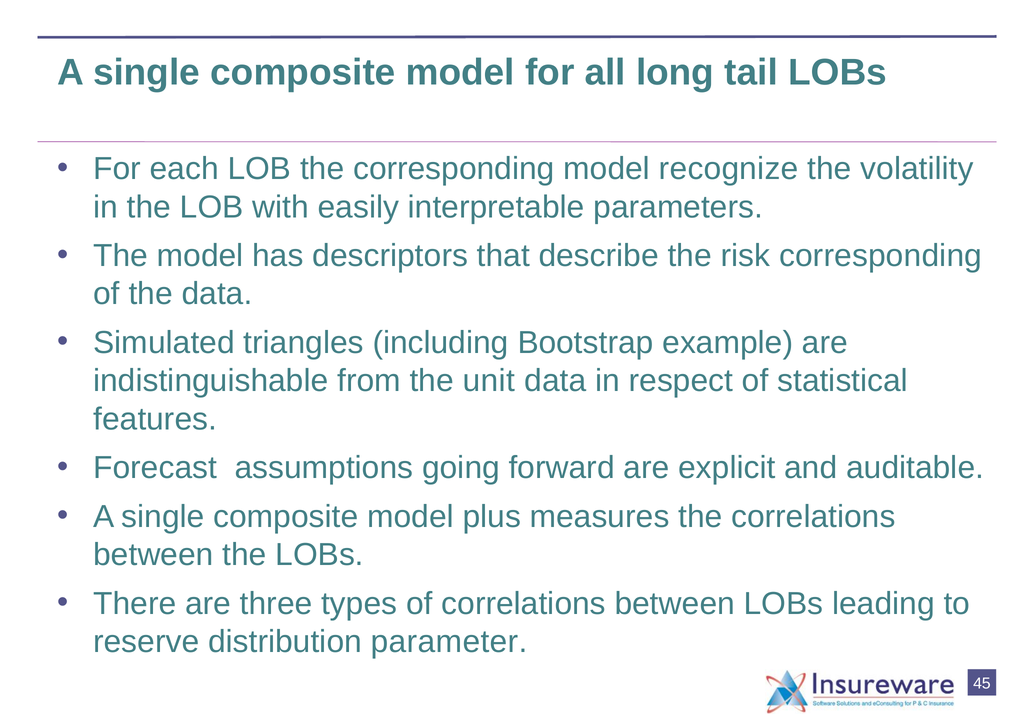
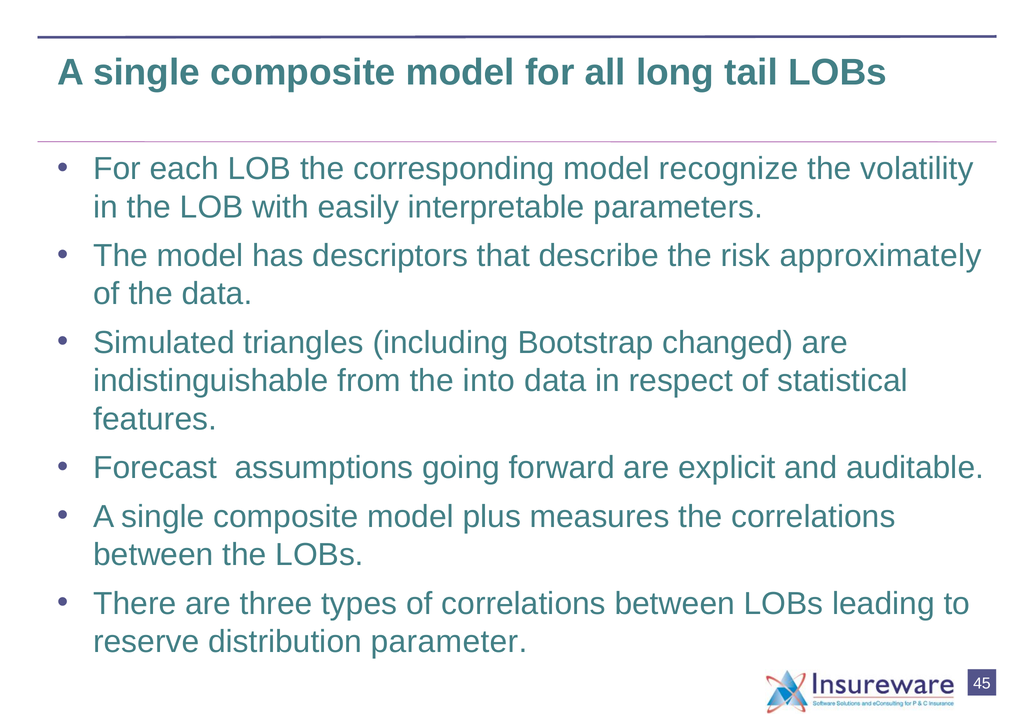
risk corresponding: corresponding -> approximately
example: example -> changed
unit: unit -> into
